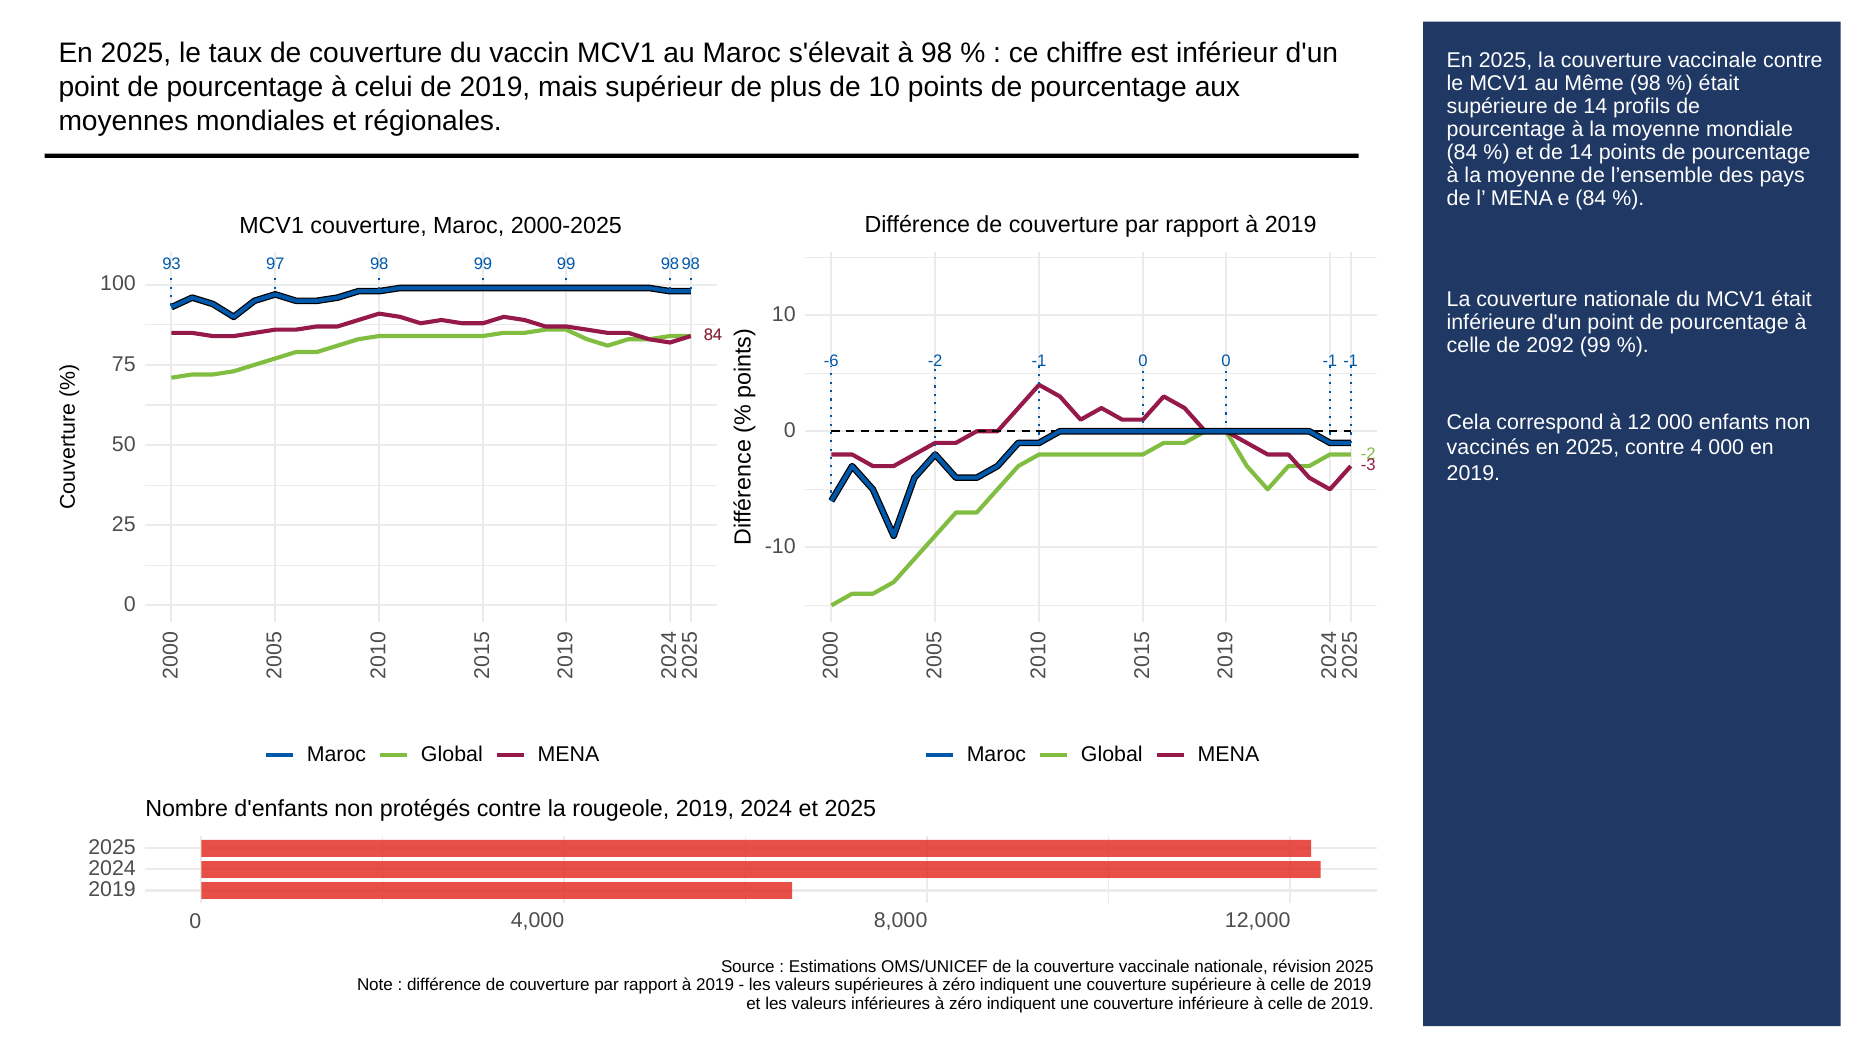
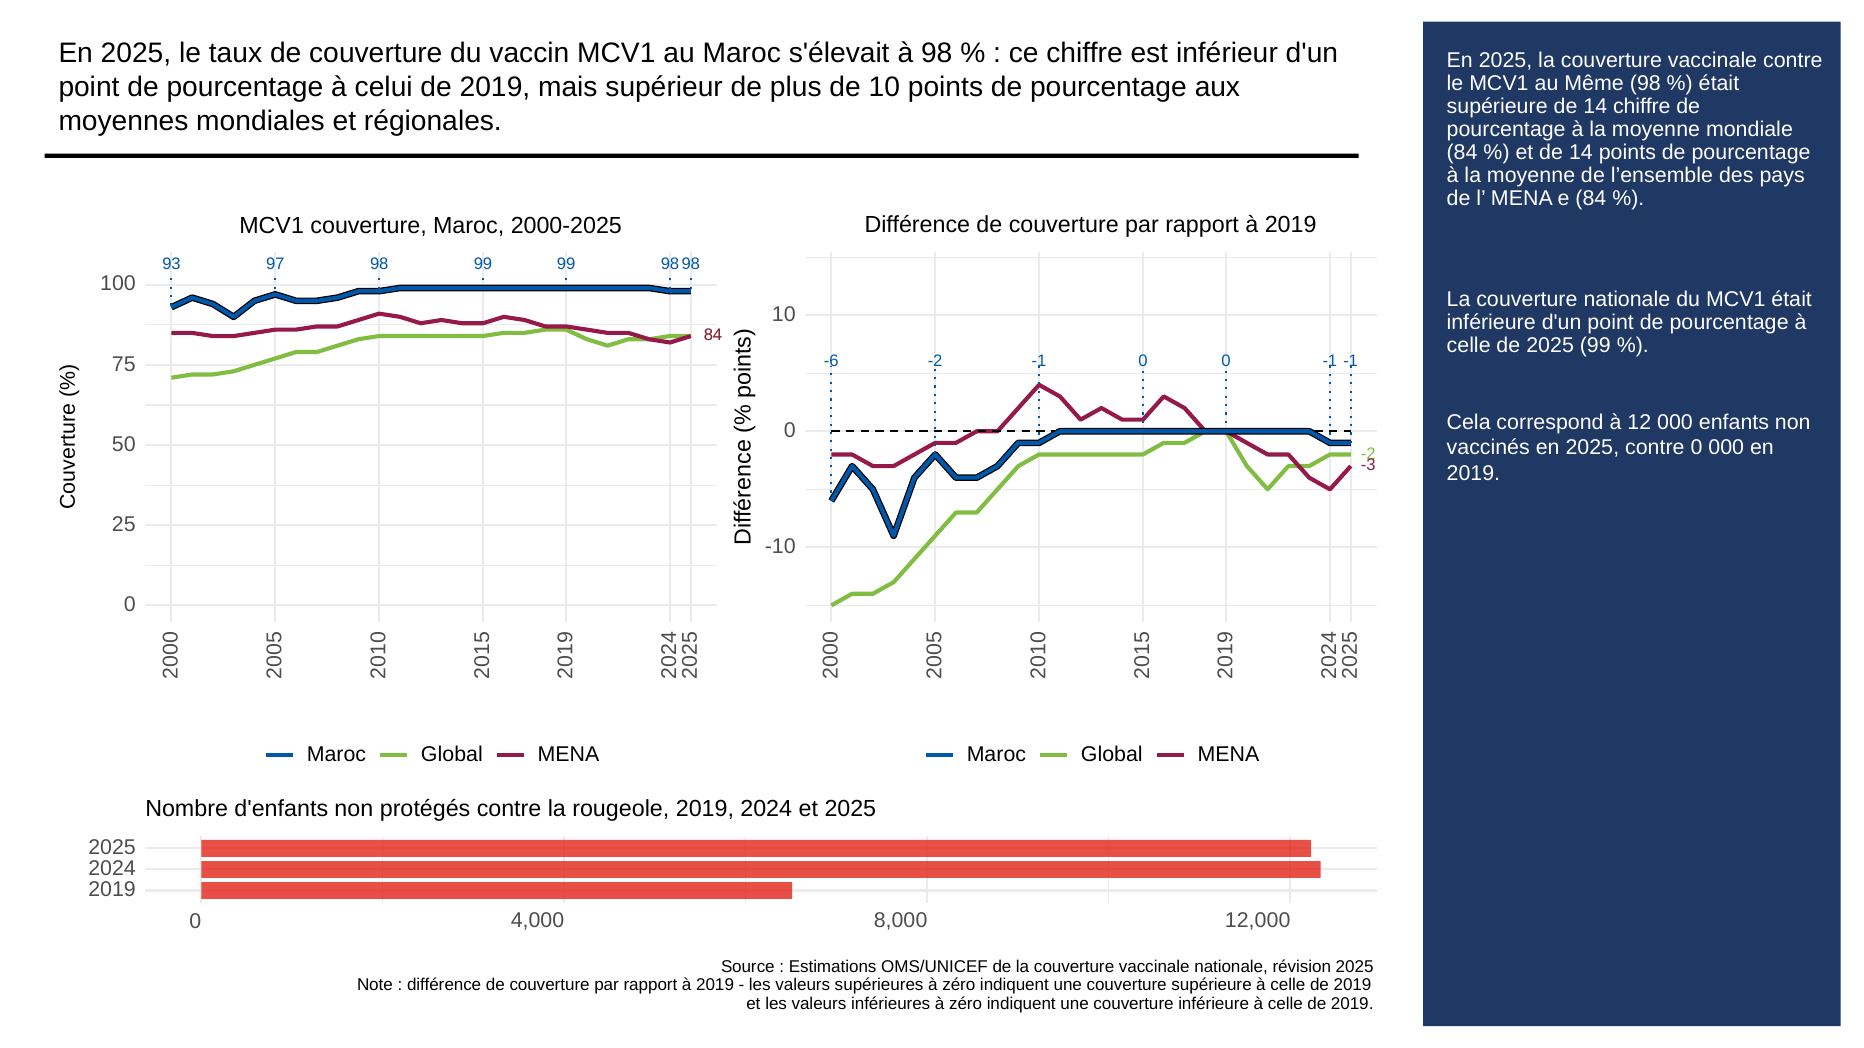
14 profils: profils -> chiffre
de 2092: 2092 -> 2025
contre 4: 4 -> 0
